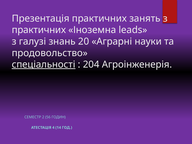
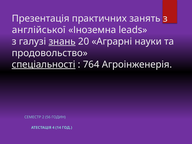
практичних at (39, 30): практичних -> англійської
знань underline: none -> present
204: 204 -> 764
